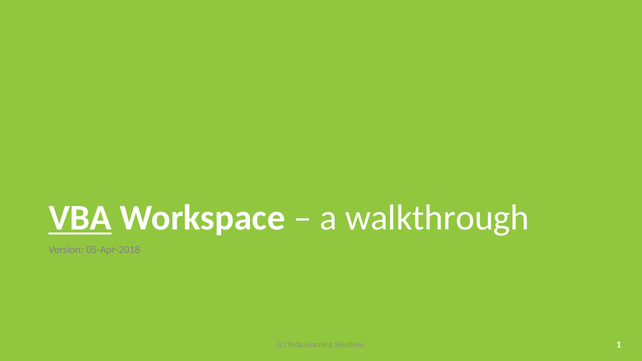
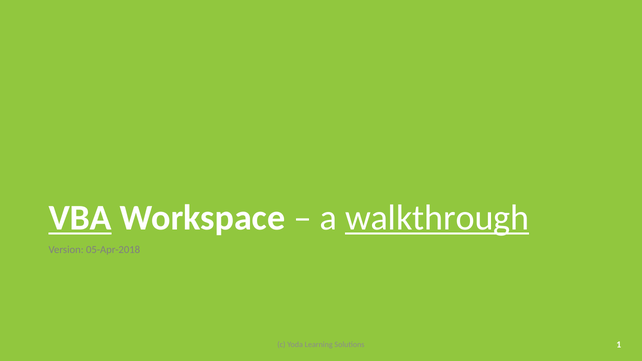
walkthrough underline: none -> present
